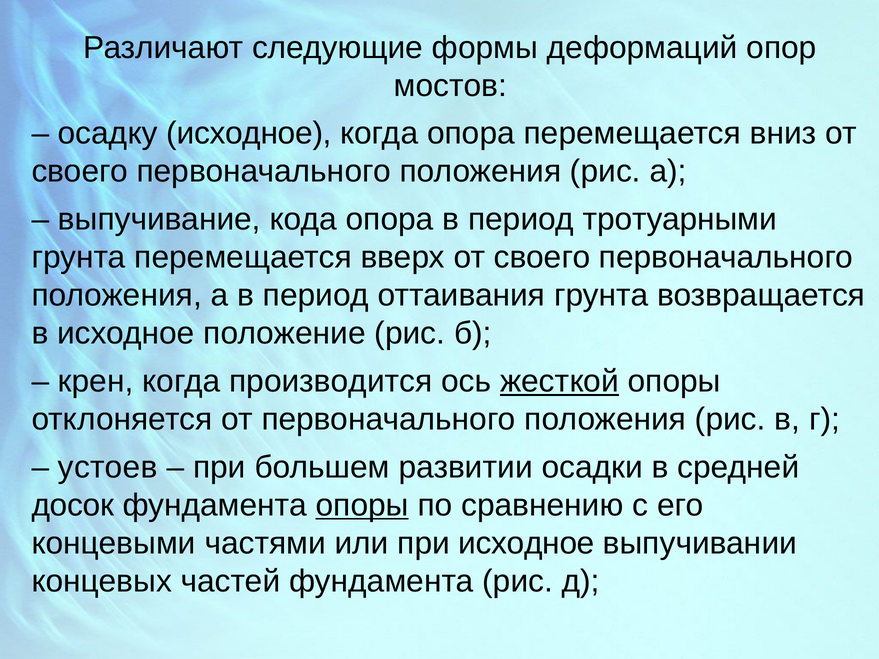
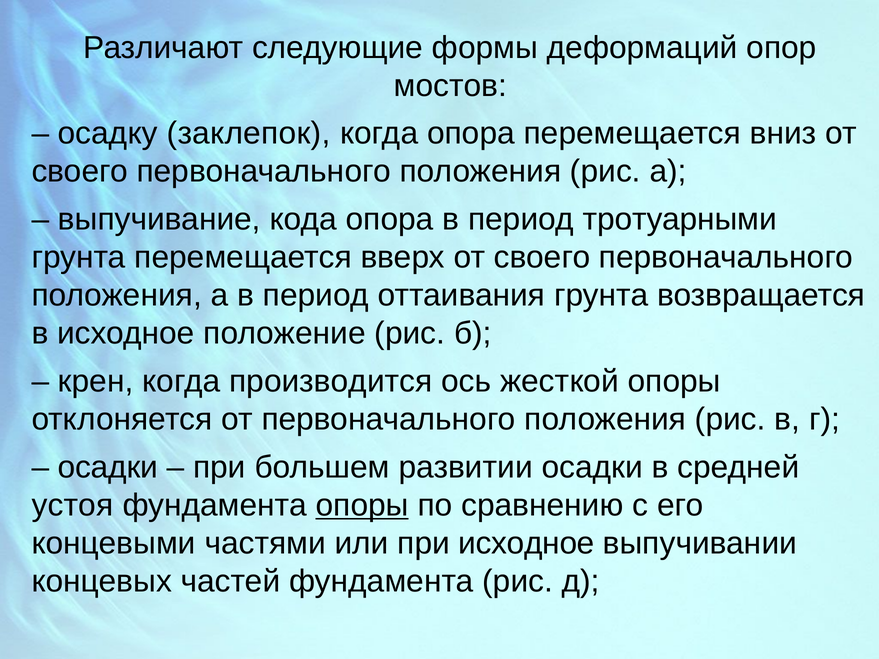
осадку исходное: исходное -> заклепок
жесткой underline: present -> none
устоев at (108, 467): устоев -> осадки
досок: досок -> устоя
